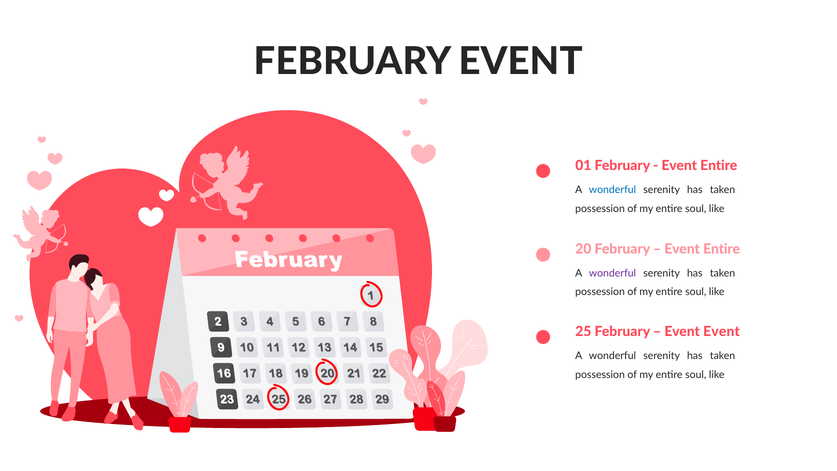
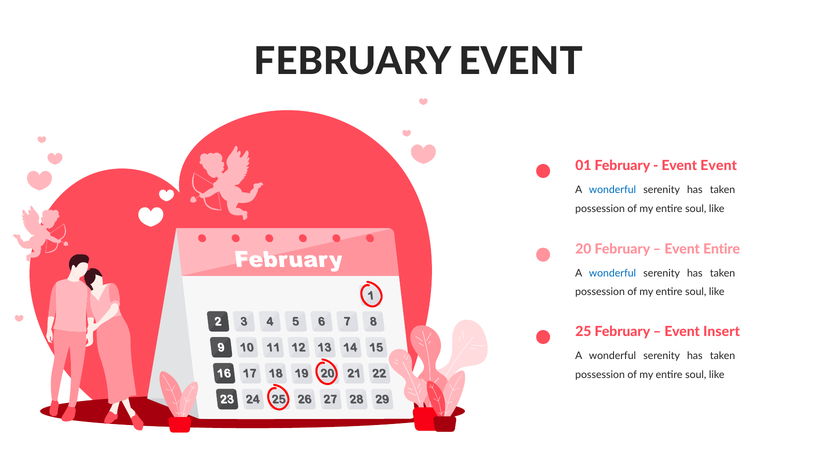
Entire at (719, 166): Entire -> Event
wonderful at (613, 273) colour: purple -> blue
Event Event: Event -> Insert
